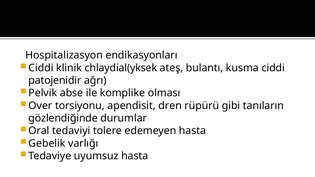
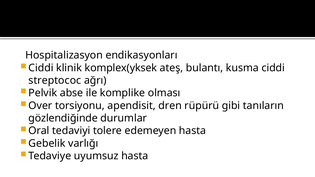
chlaydial(yksek: chlaydial(yksek -> komplex(yksek
patojenidir: patojenidir -> streptococ
